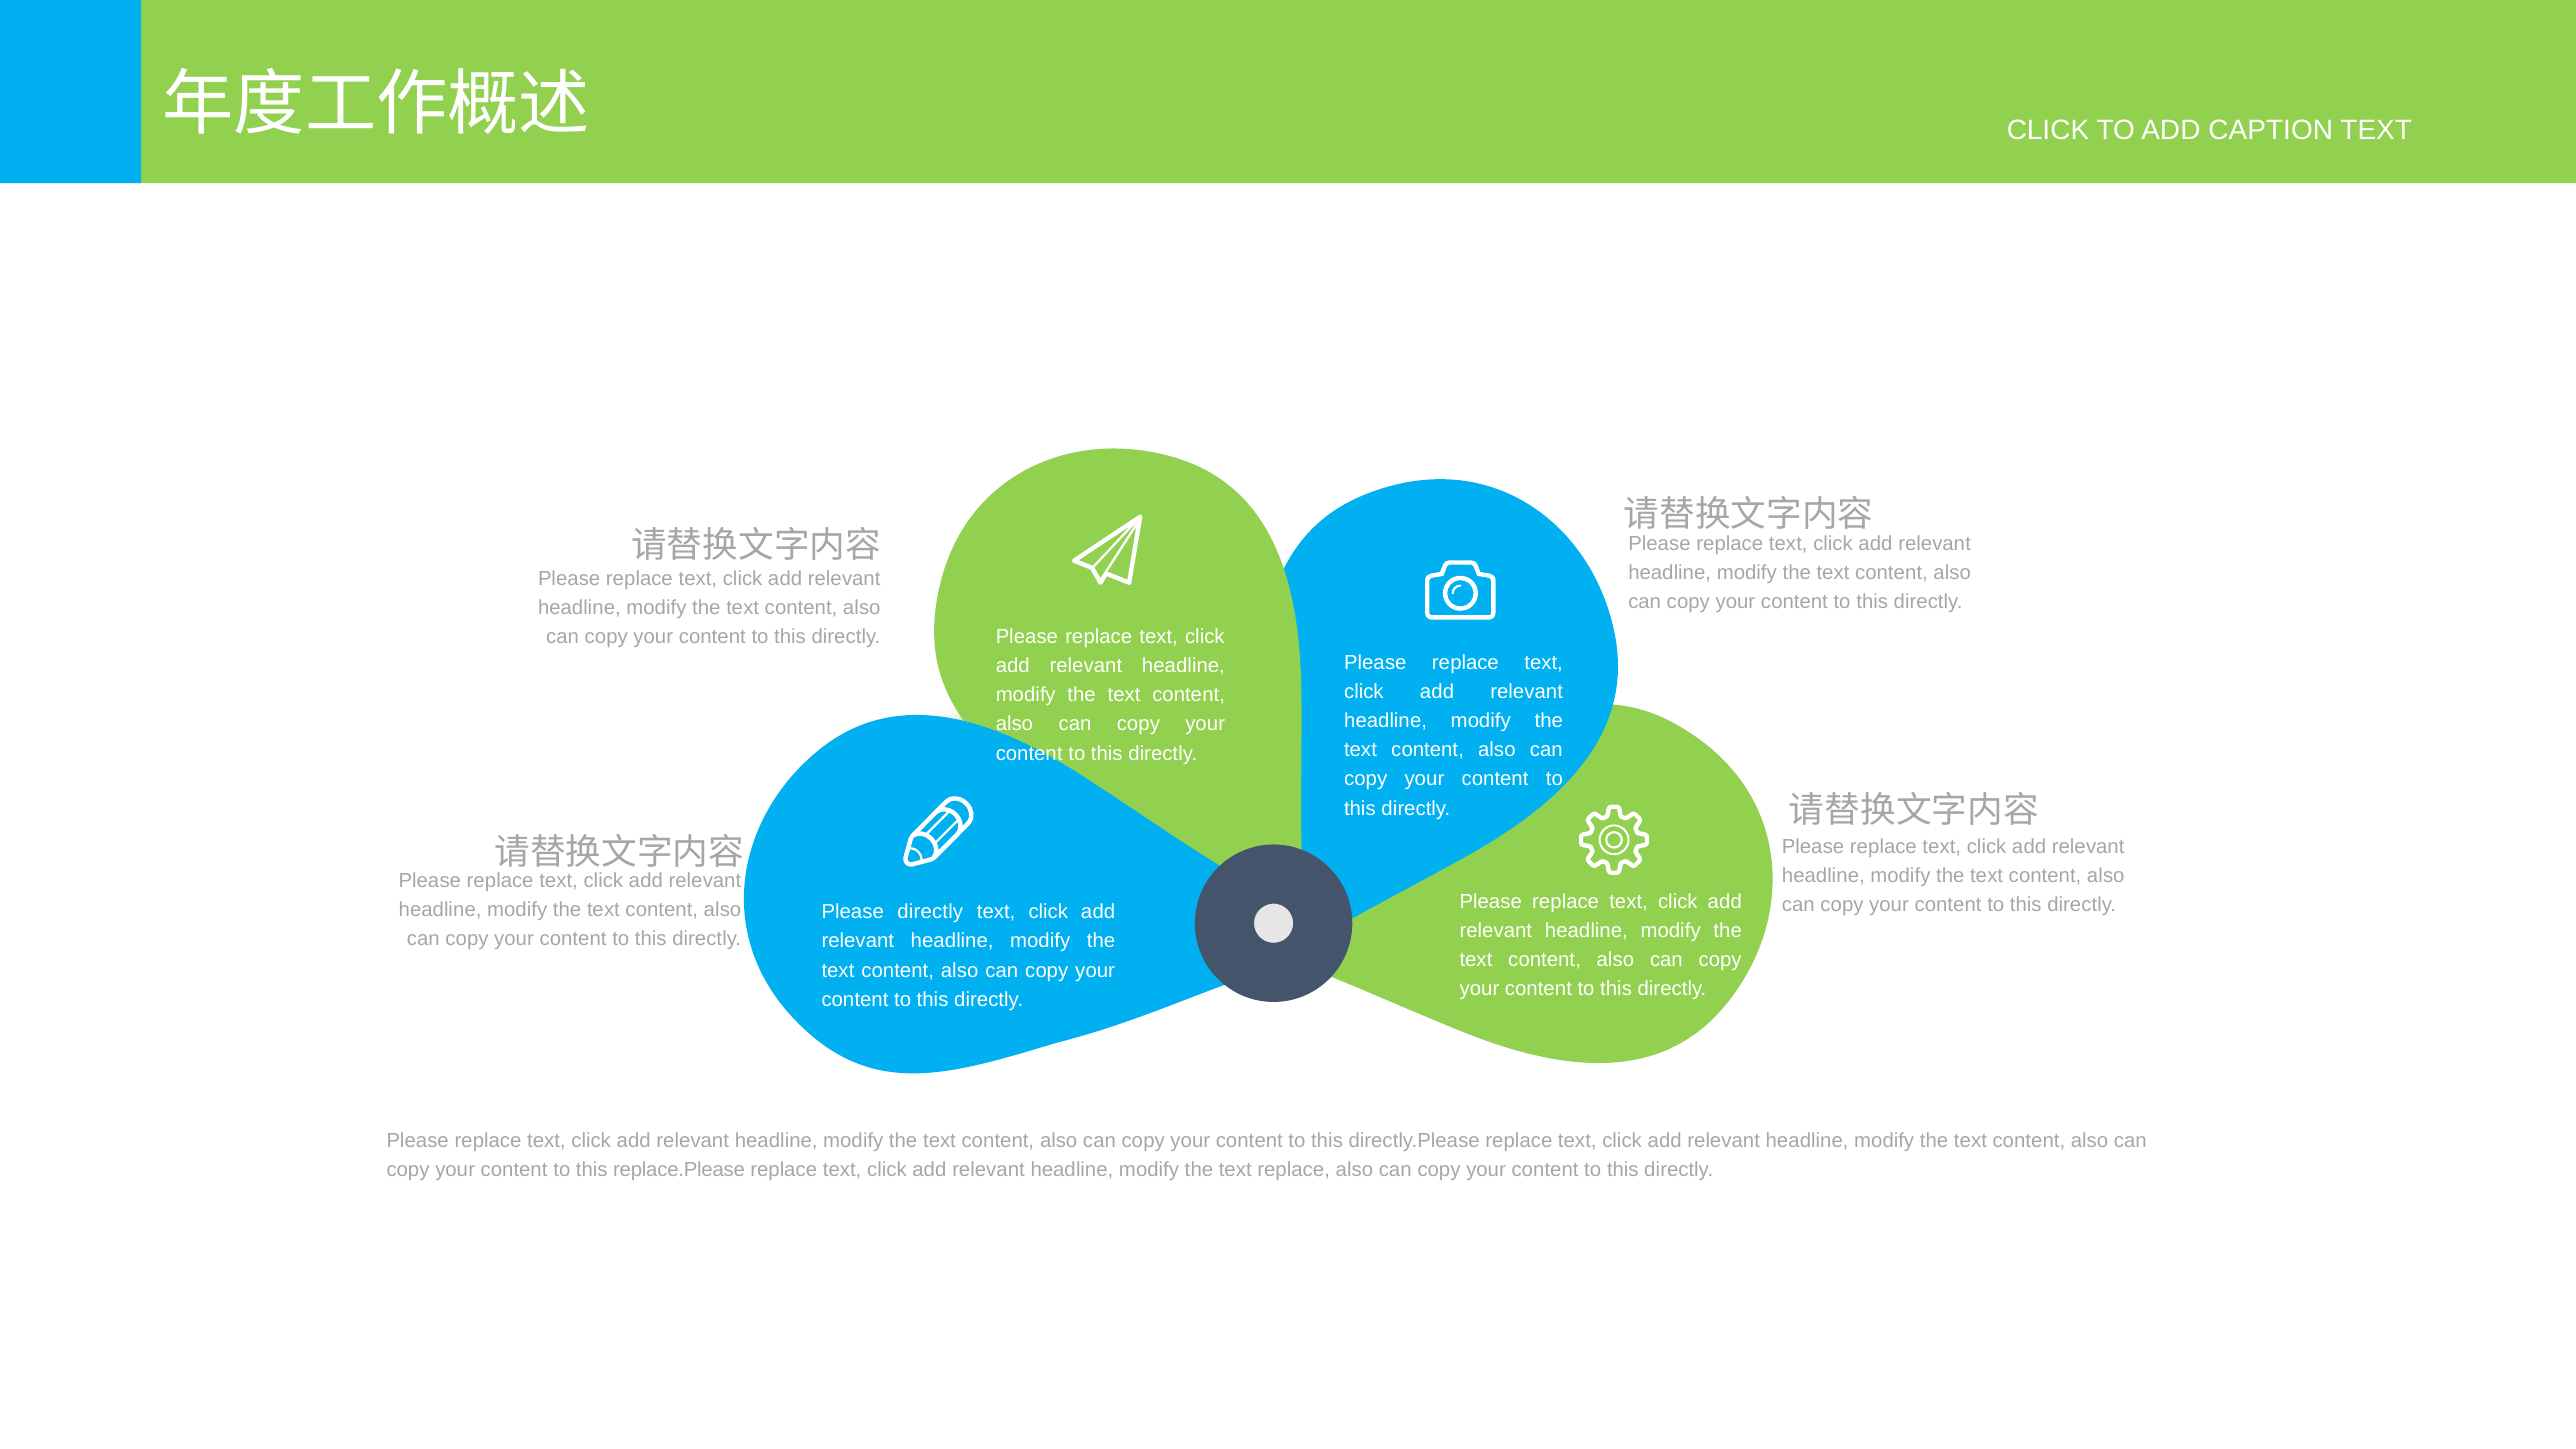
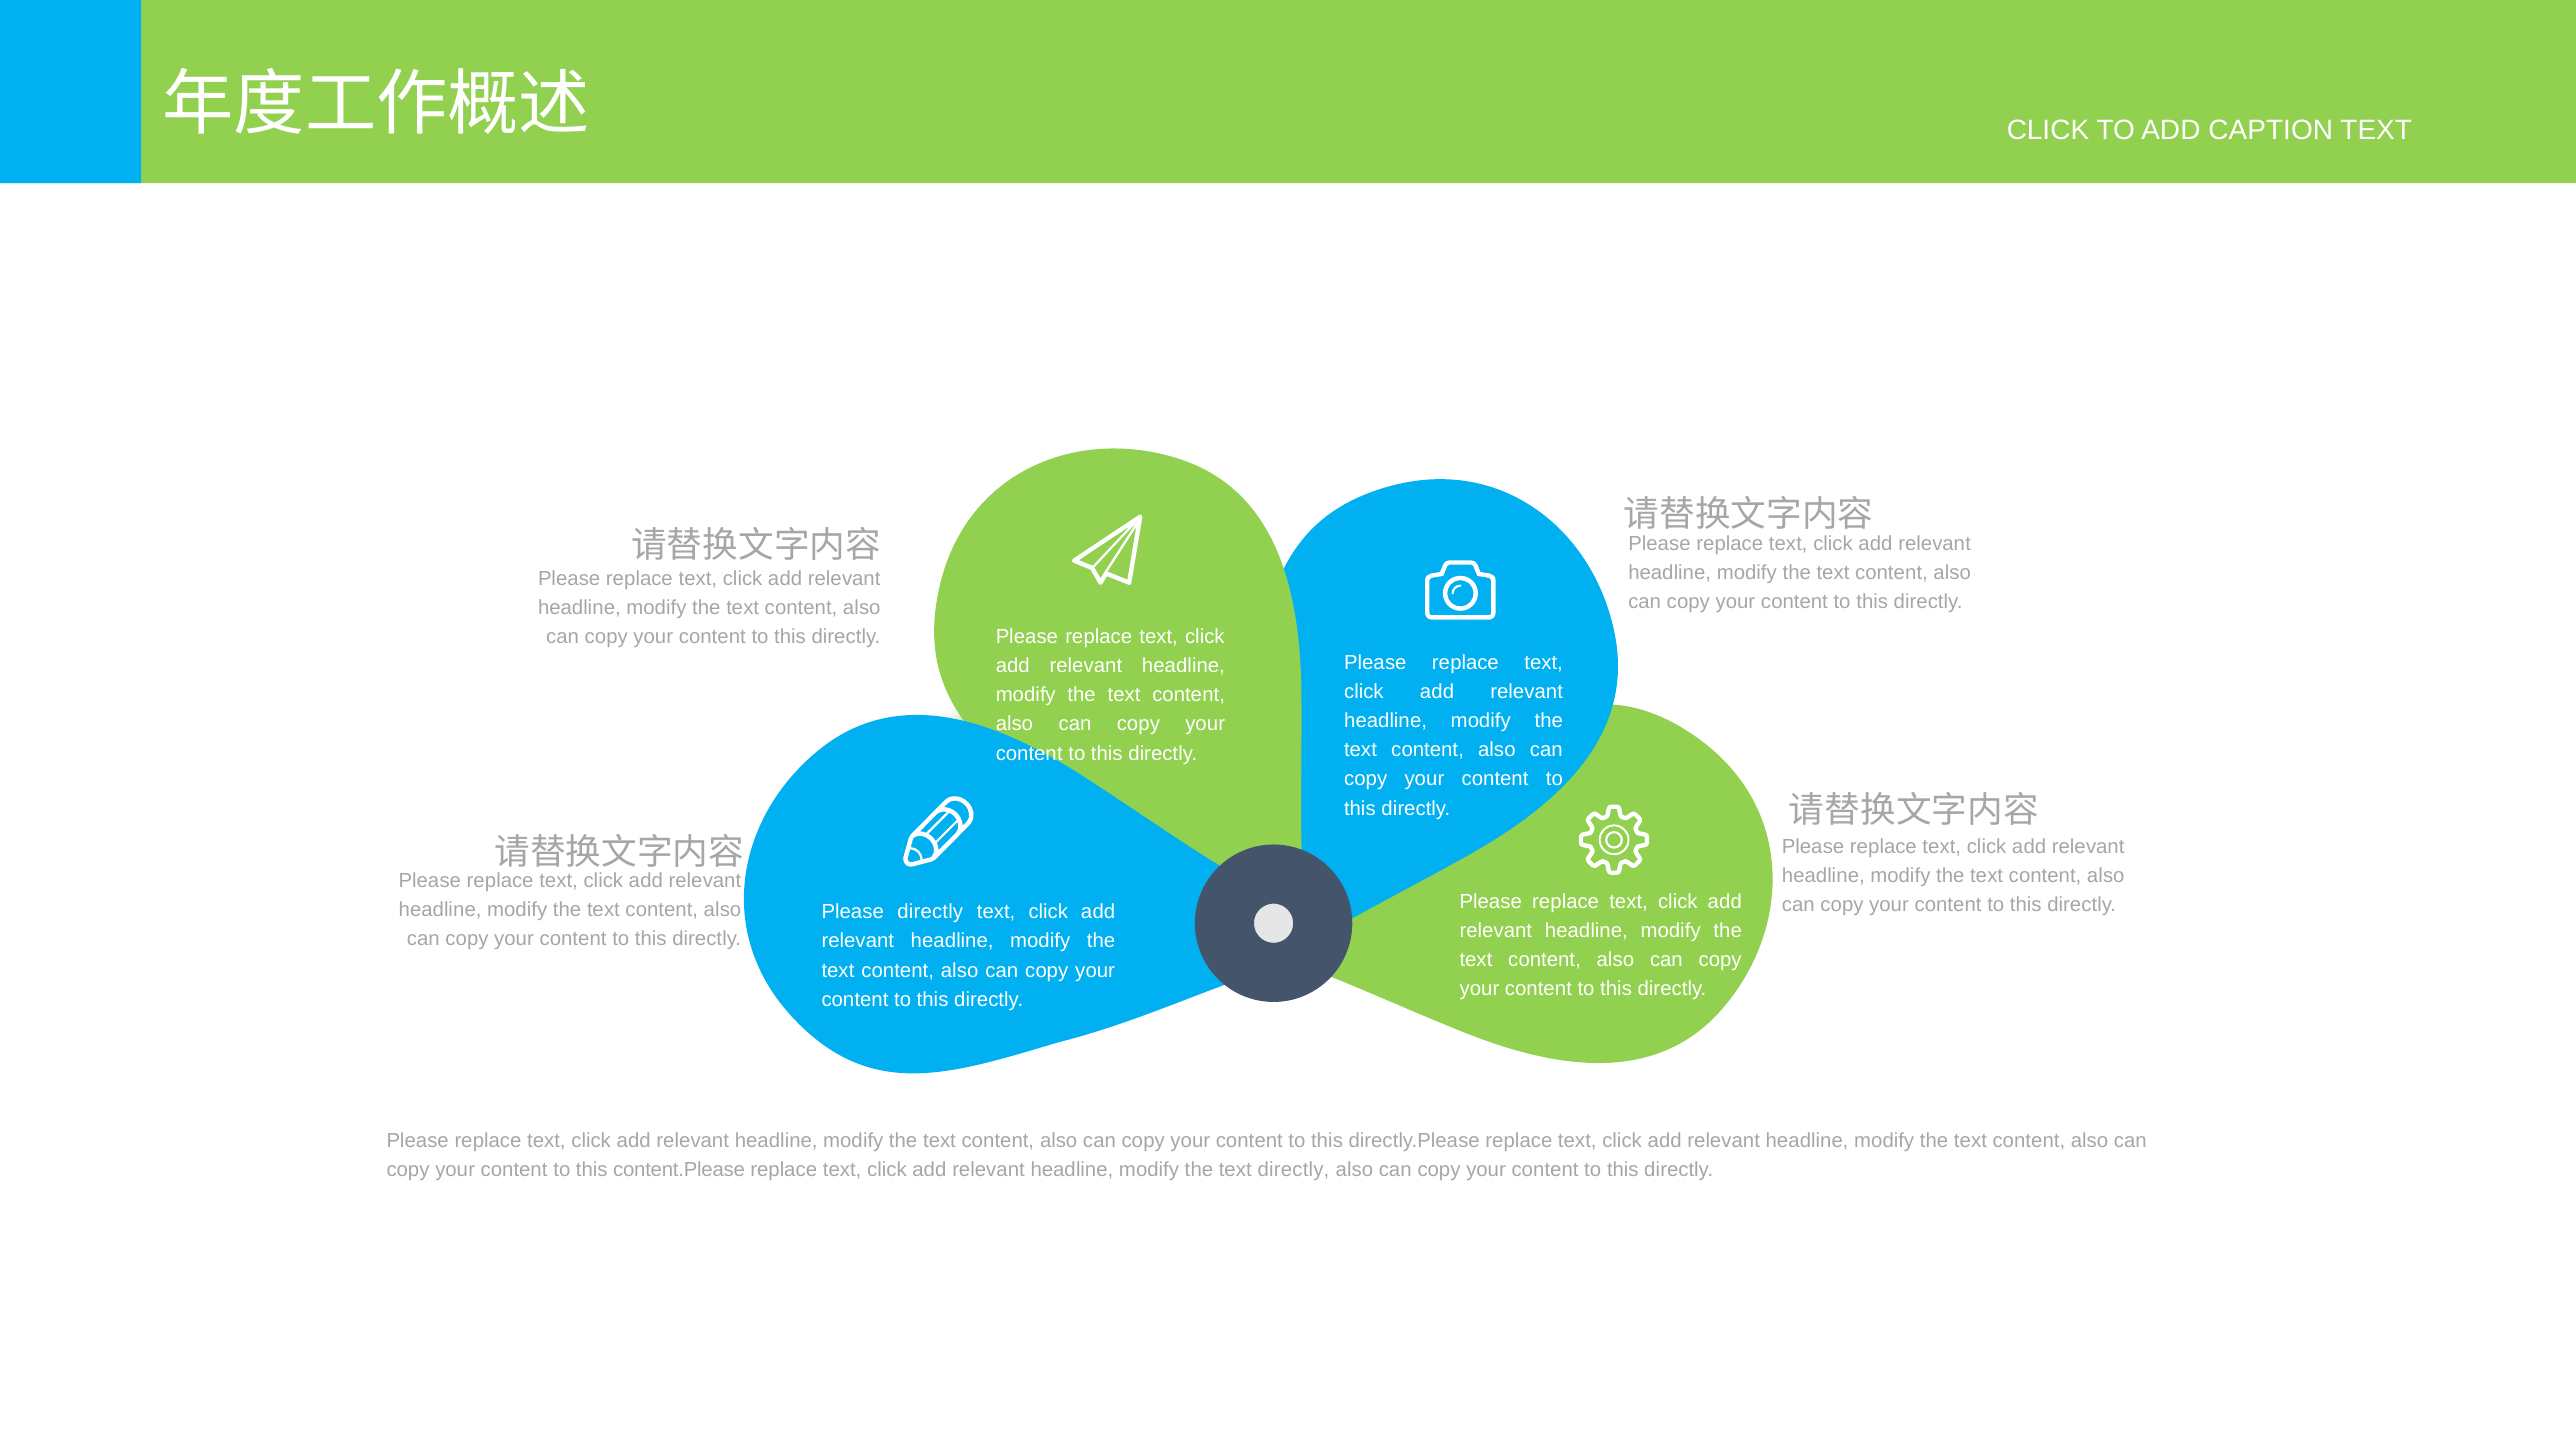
replace.Please: replace.Please -> content.Please
text replace: replace -> directly
